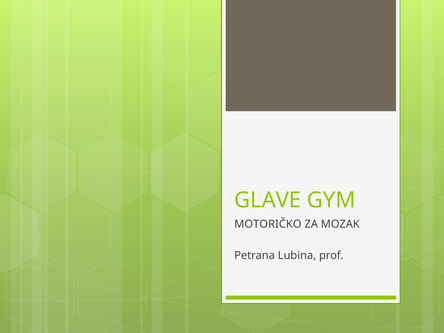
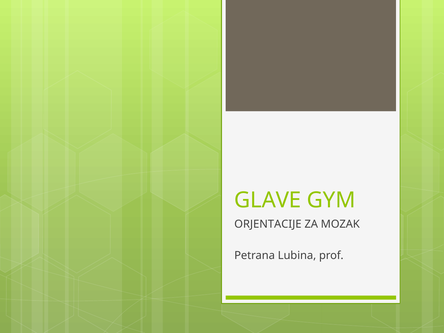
MOTORIČKO: MOTORIČKO -> ORJENTACIJE
